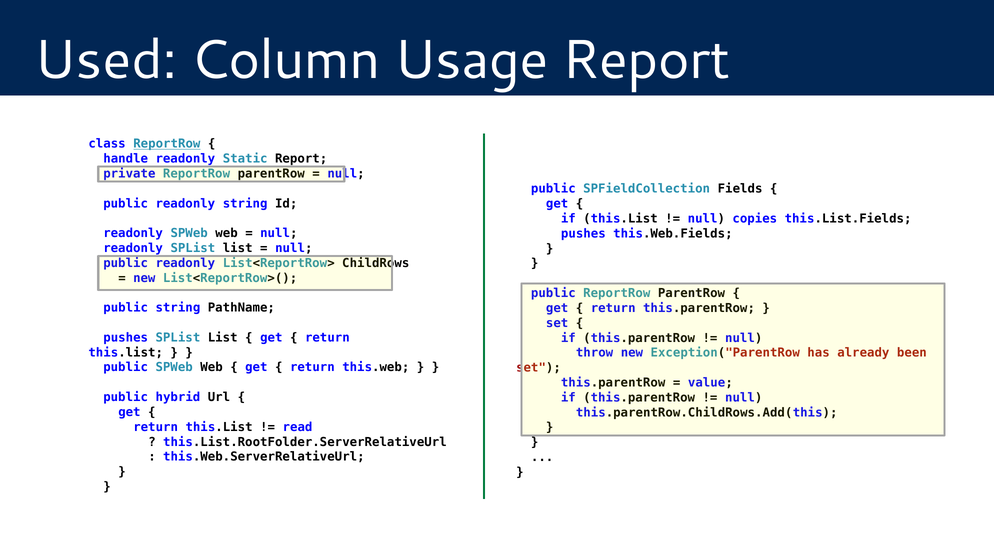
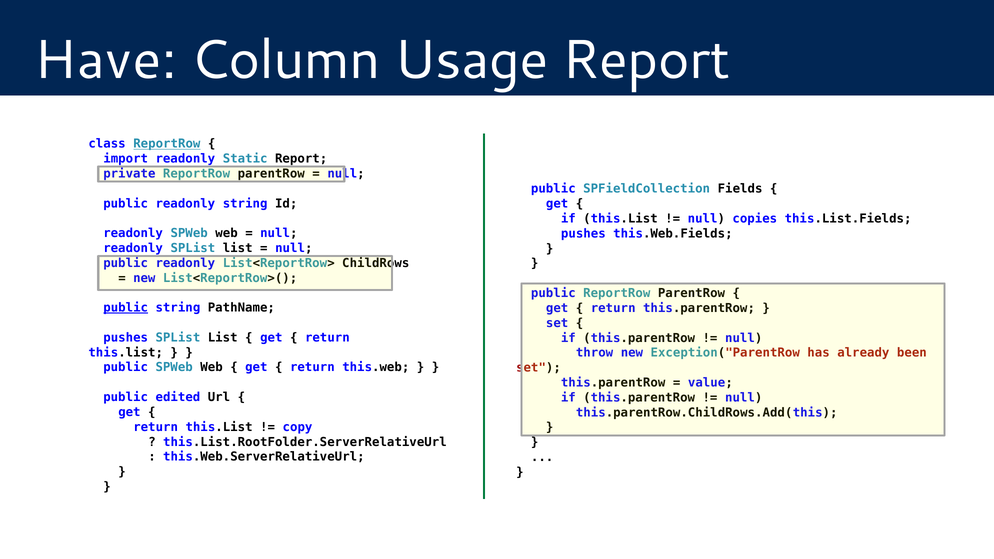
Used: Used -> Have
handle: handle -> import
public at (126, 308) underline: none -> present
hybrid: hybrid -> edited
read: read -> copy
